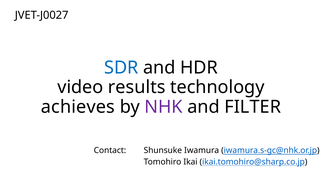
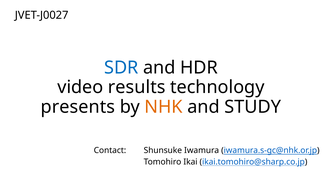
achieves: achieves -> presents
NHK colour: purple -> orange
FILTER: FILTER -> STUDY
